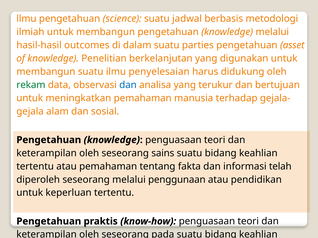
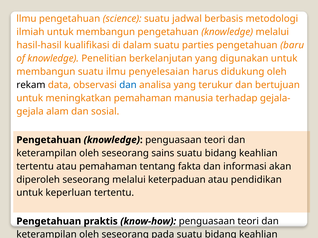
outcomes: outcomes -> kualifikasi
asset: asset -> baru
rekam colour: green -> black
telah: telah -> akan
penggunaan: penggunaan -> keterpaduan
